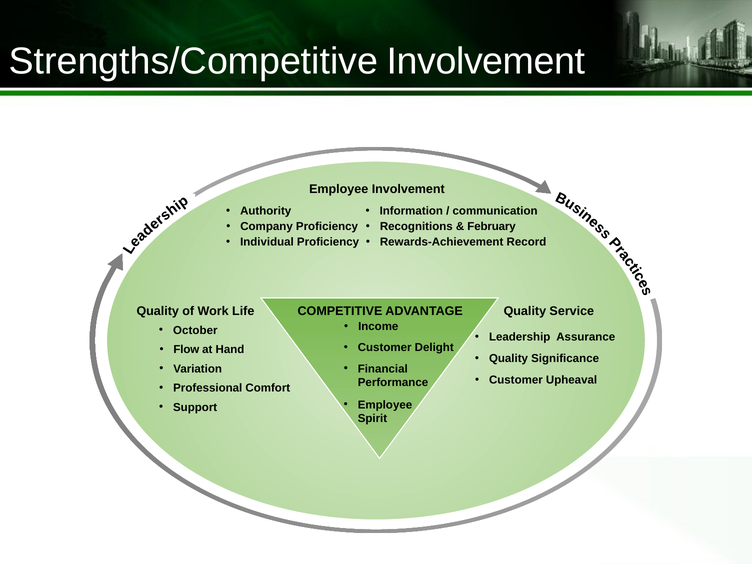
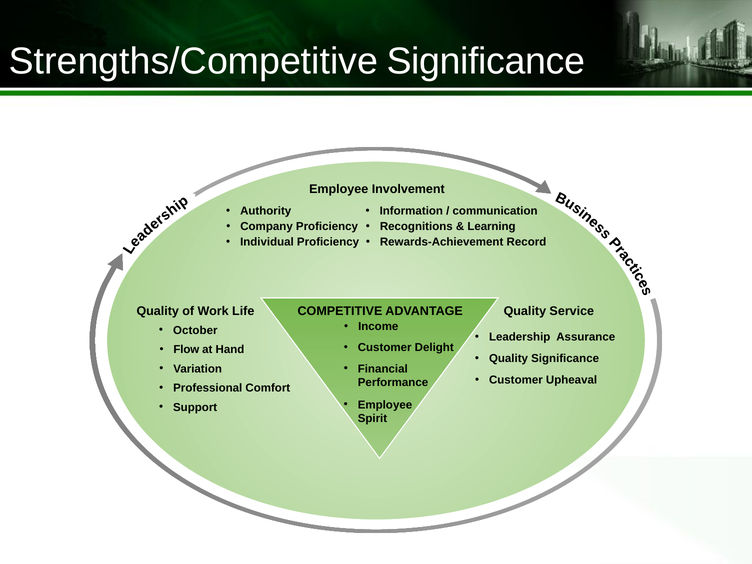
Strengths/Competitive Involvement: Involvement -> Significance
February: February -> Learning
